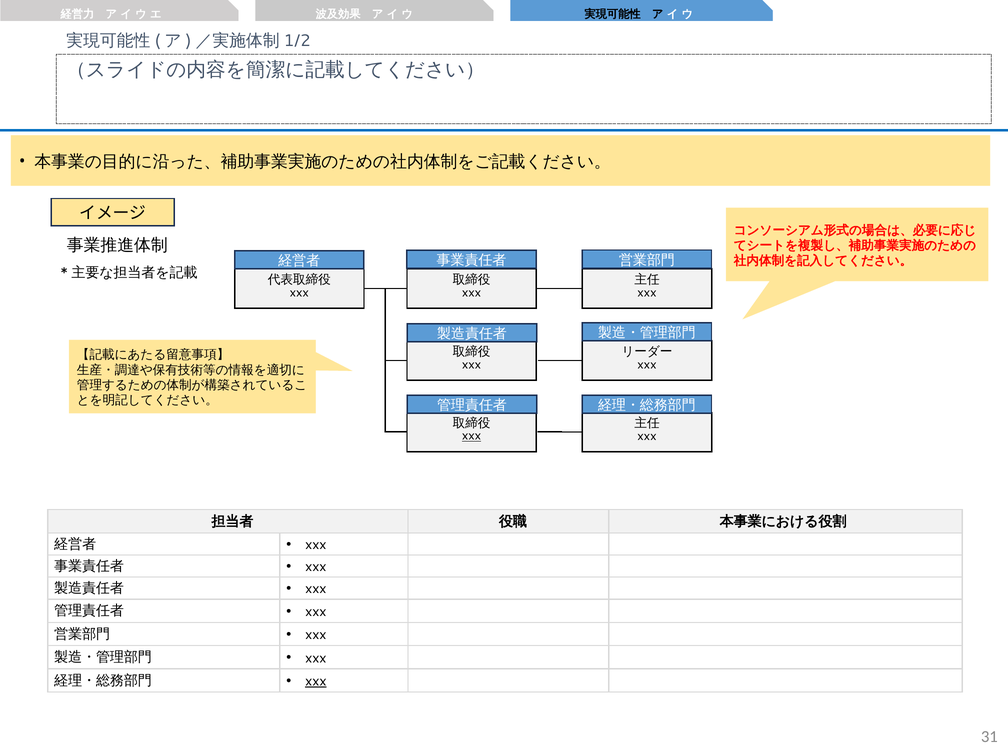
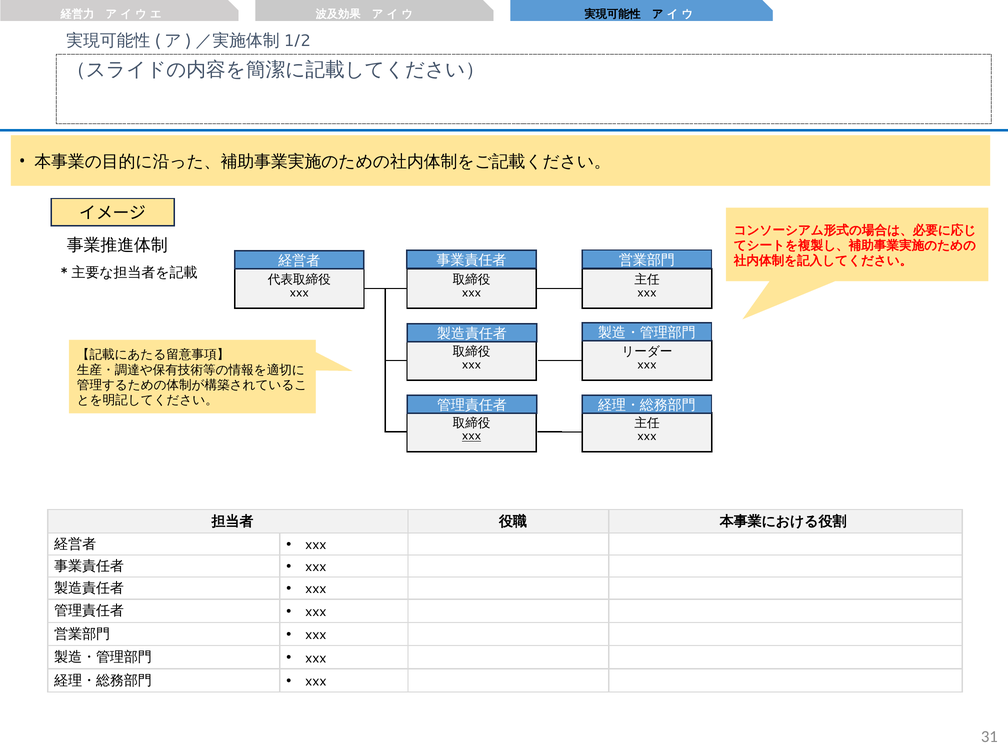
xxx at (316, 681) underline: present -> none
